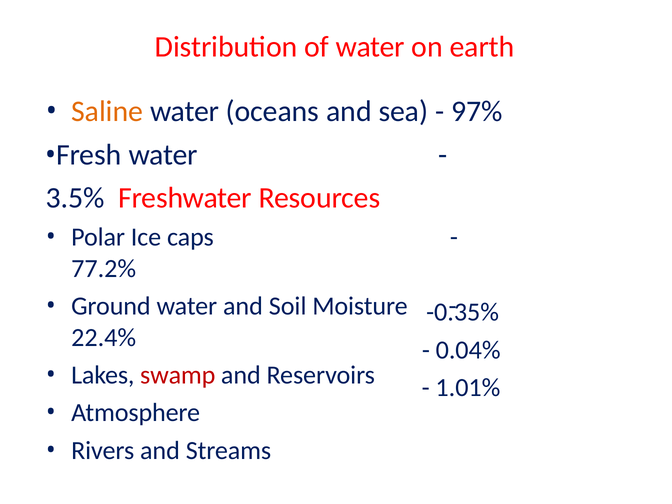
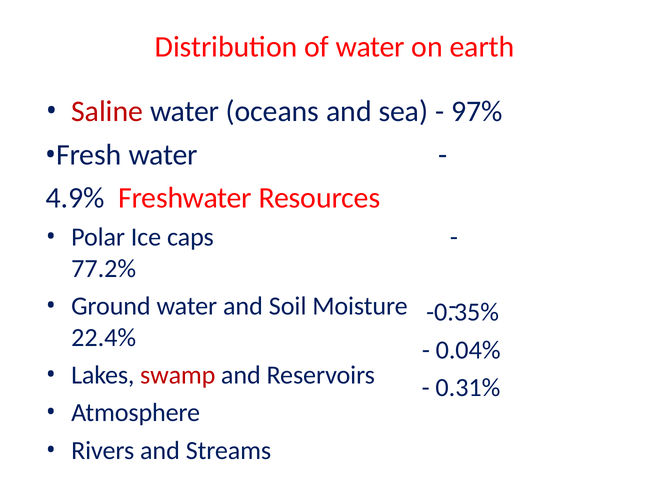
Saline colour: orange -> red
3.5%: 3.5% -> 4.9%
1.01%: 1.01% -> 0.31%
